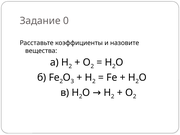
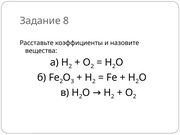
0: 0 -> 8
